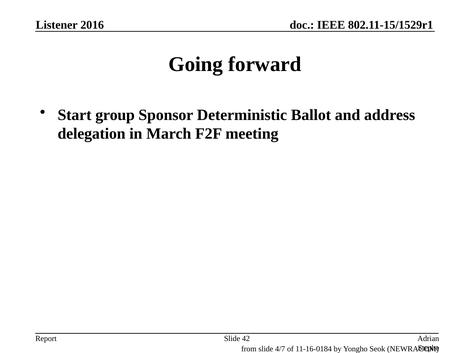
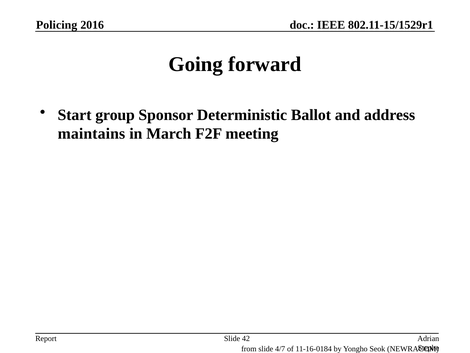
Listener: Listener -> Policing
delegation: delegation -> maintains
